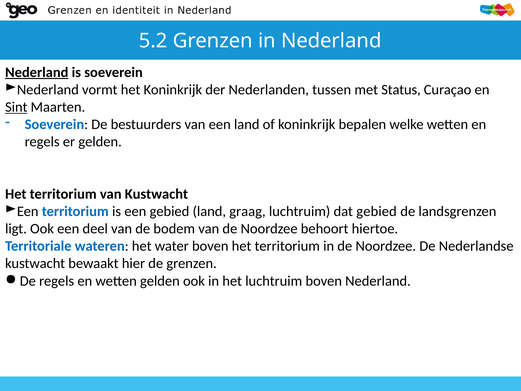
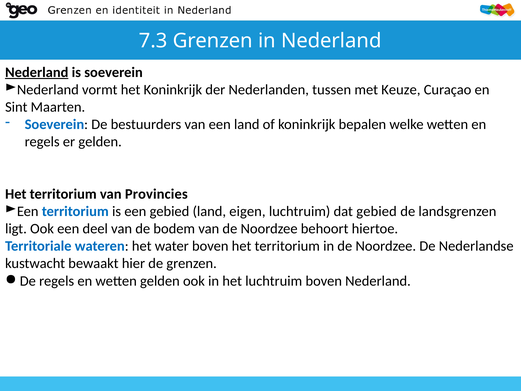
5.2: 5.2 -> 7.3
Status: Status -> Keuze
Sint underline: present -> none
van Kustwacht: Kustwacht -> Provincies
graag: graag -> eigen
